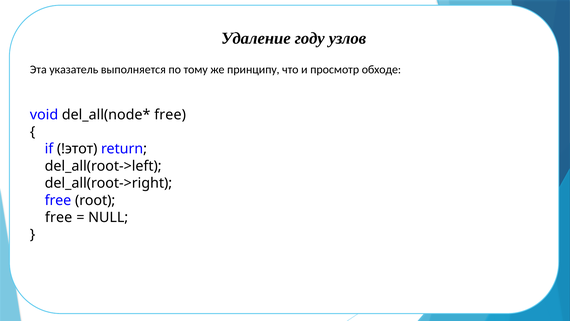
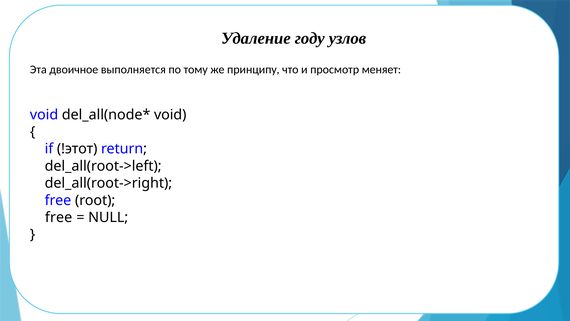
указатель: указатель -> двоичное
обходе: обходе -> меняет
free at (170, 115): free -> void
